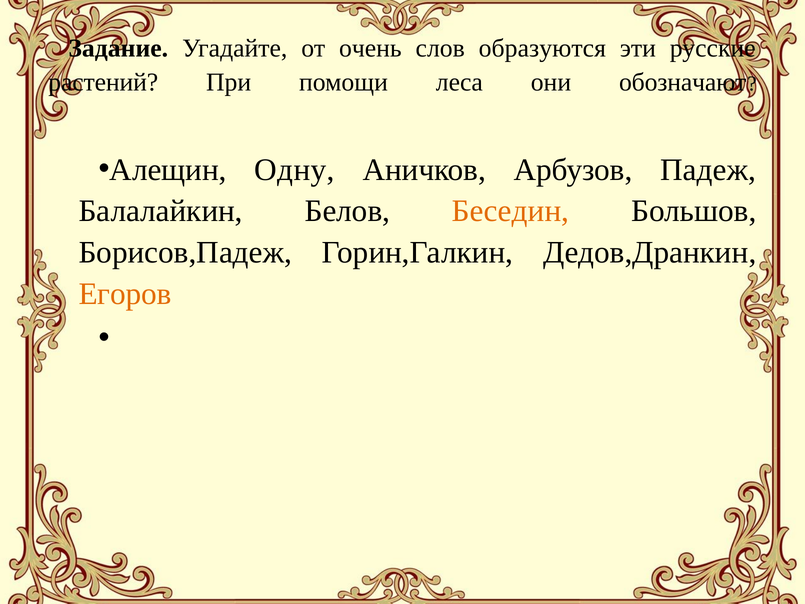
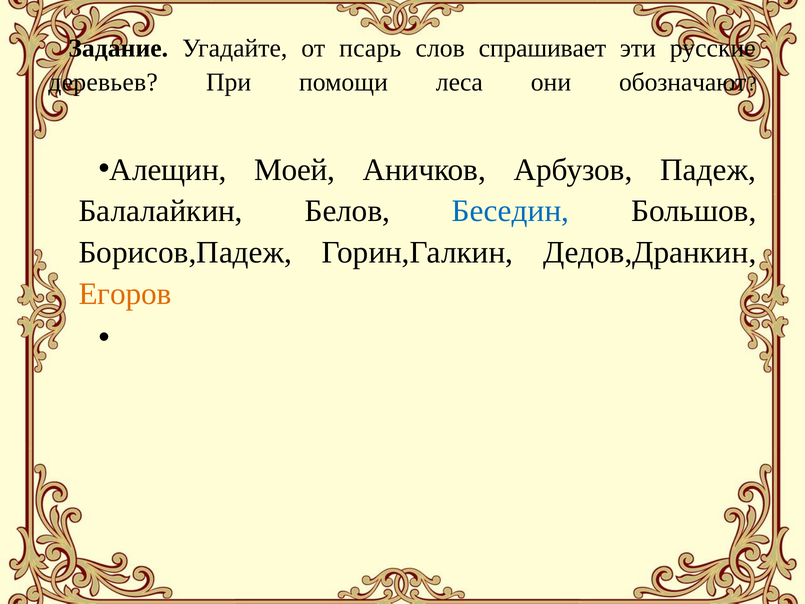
очень: очень -> псарь
образуются: образуются -> спрашивает
растений: растений -> деревьев
Одну: Одну -> Моей
Беседин colour: orange -> blue
